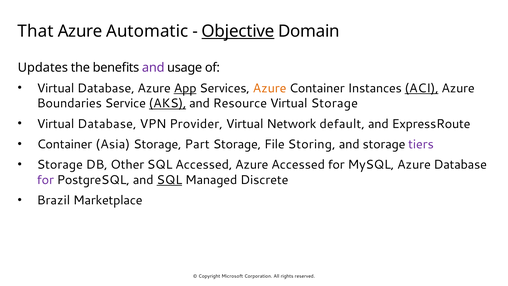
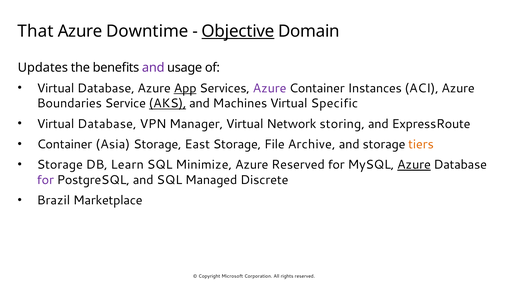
Automatic: Automatic -> Downtime
Azure at (270, 88) colour: orange -> purple
ACI underline: present -> none
Resource: Resource -> Machines
Virtual Storage: Storage -> Specific
Provider: Provider -> Manager
default: default -> storing
Part: Part -> East
Storing: Storing -> Archive
tiers colour: purple -> orange
Other: Other -> Learn
SQL Accessed: Accessed -> Minimize
Azure Accessed: Accessed -> Reserved
Azure at (414, 165) underline: none -> present
SQL at (169, 180) underline: present -> none
